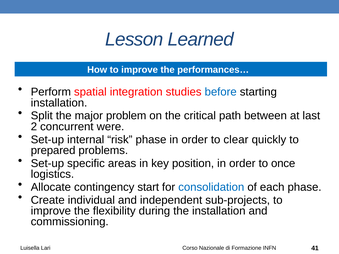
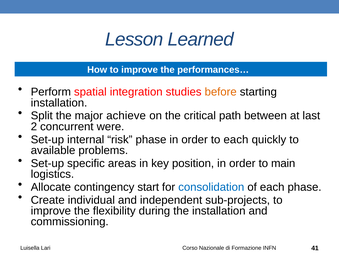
before colour: blue -> orange
problem: problem -> achieve
to clear: clear -> each
prepared: prepared -> available
once: once -> main
